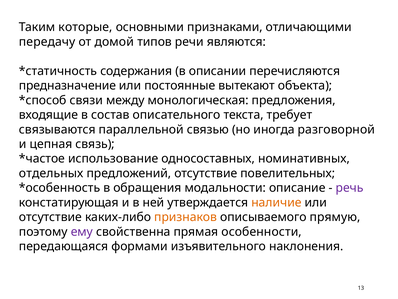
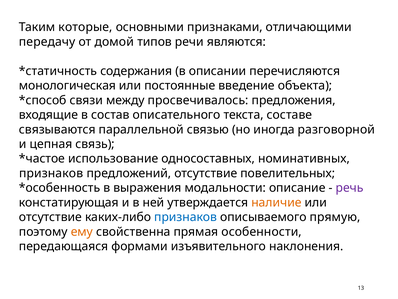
предназначение: предназначение -> монологическая
вытекают: вытекают -> введение
монологическая: монологическая -> просвечивалось
требует: требует -> составе
отдельных at (51, 173): отдельных -> признаков
обращения: обращения -> выражения
признаков at (186, 217) colour: orange -> blue
ему colour: purple -> orange
